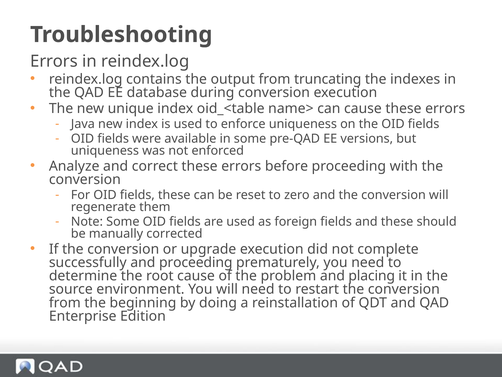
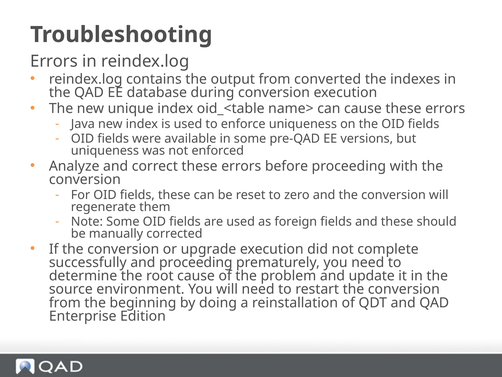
truncating: truncating -> converted
placing: placing -> update
